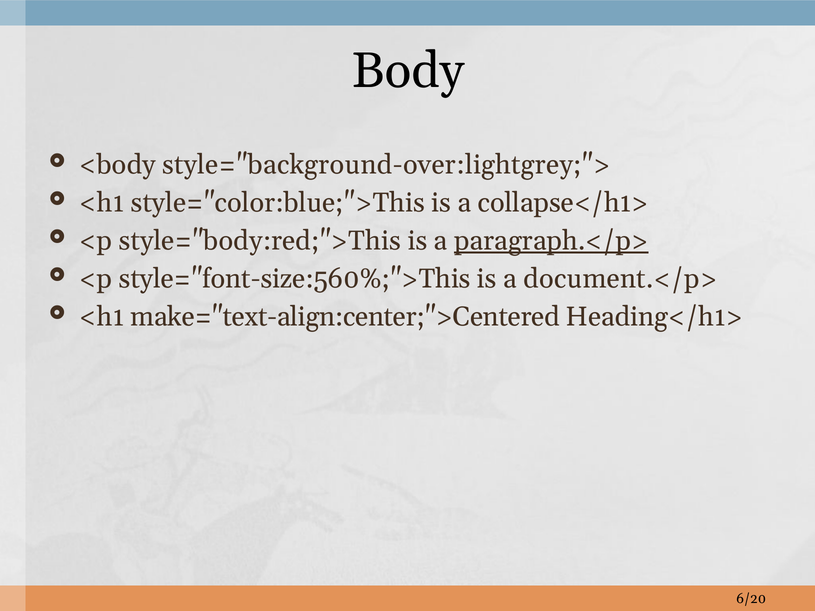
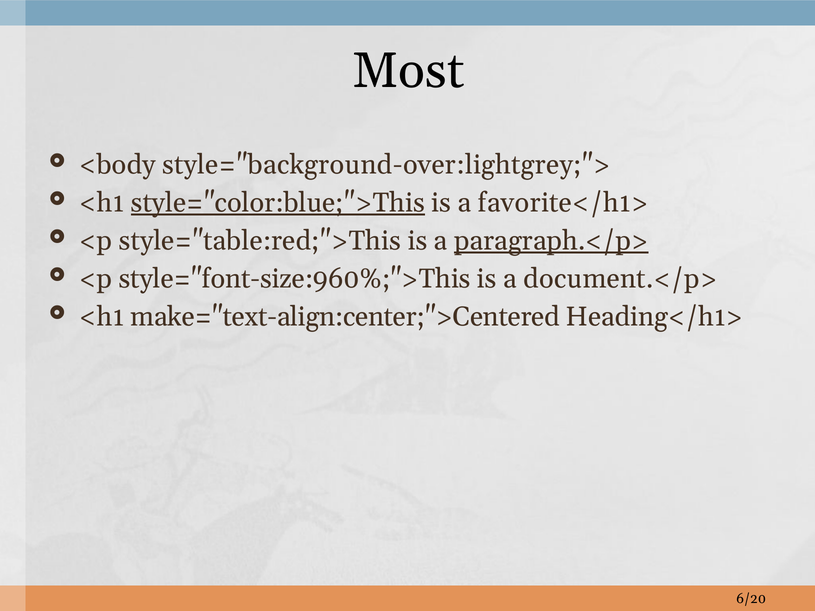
Body: Body -> Most
style="color:blue;">This underline: none -> present
collapse</h1>: collapse</h1> -> favorite</h1>
style="body:red;">This: style="body:red;">This -> style="table:red;">This
style="font-size:560%;">This: style="font-size:560%;">This -> style="font-size:960%;">This
